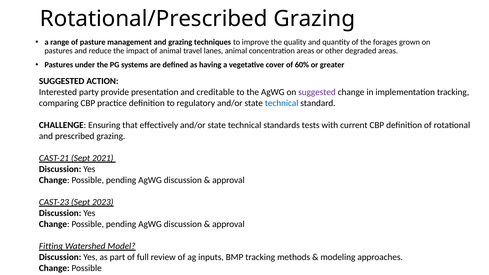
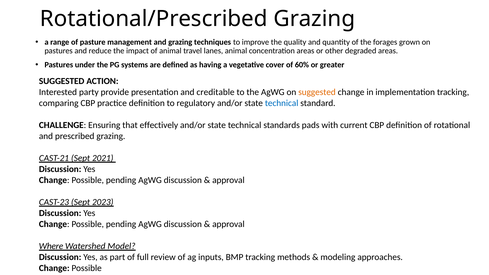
suggested at (317, 92) colour: purple -> orange
tests: tests -> pads
Fitting: Fitting -> Where
